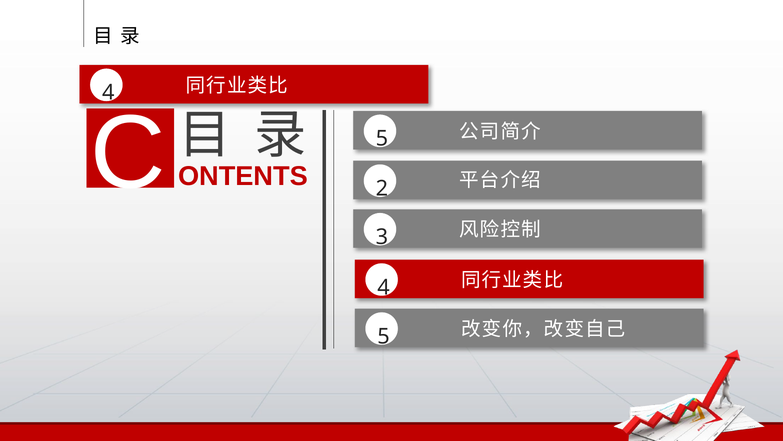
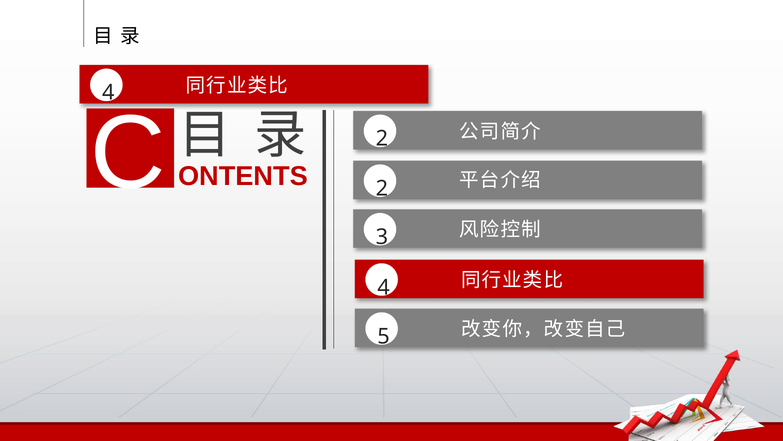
C 5: 5 -> 2
